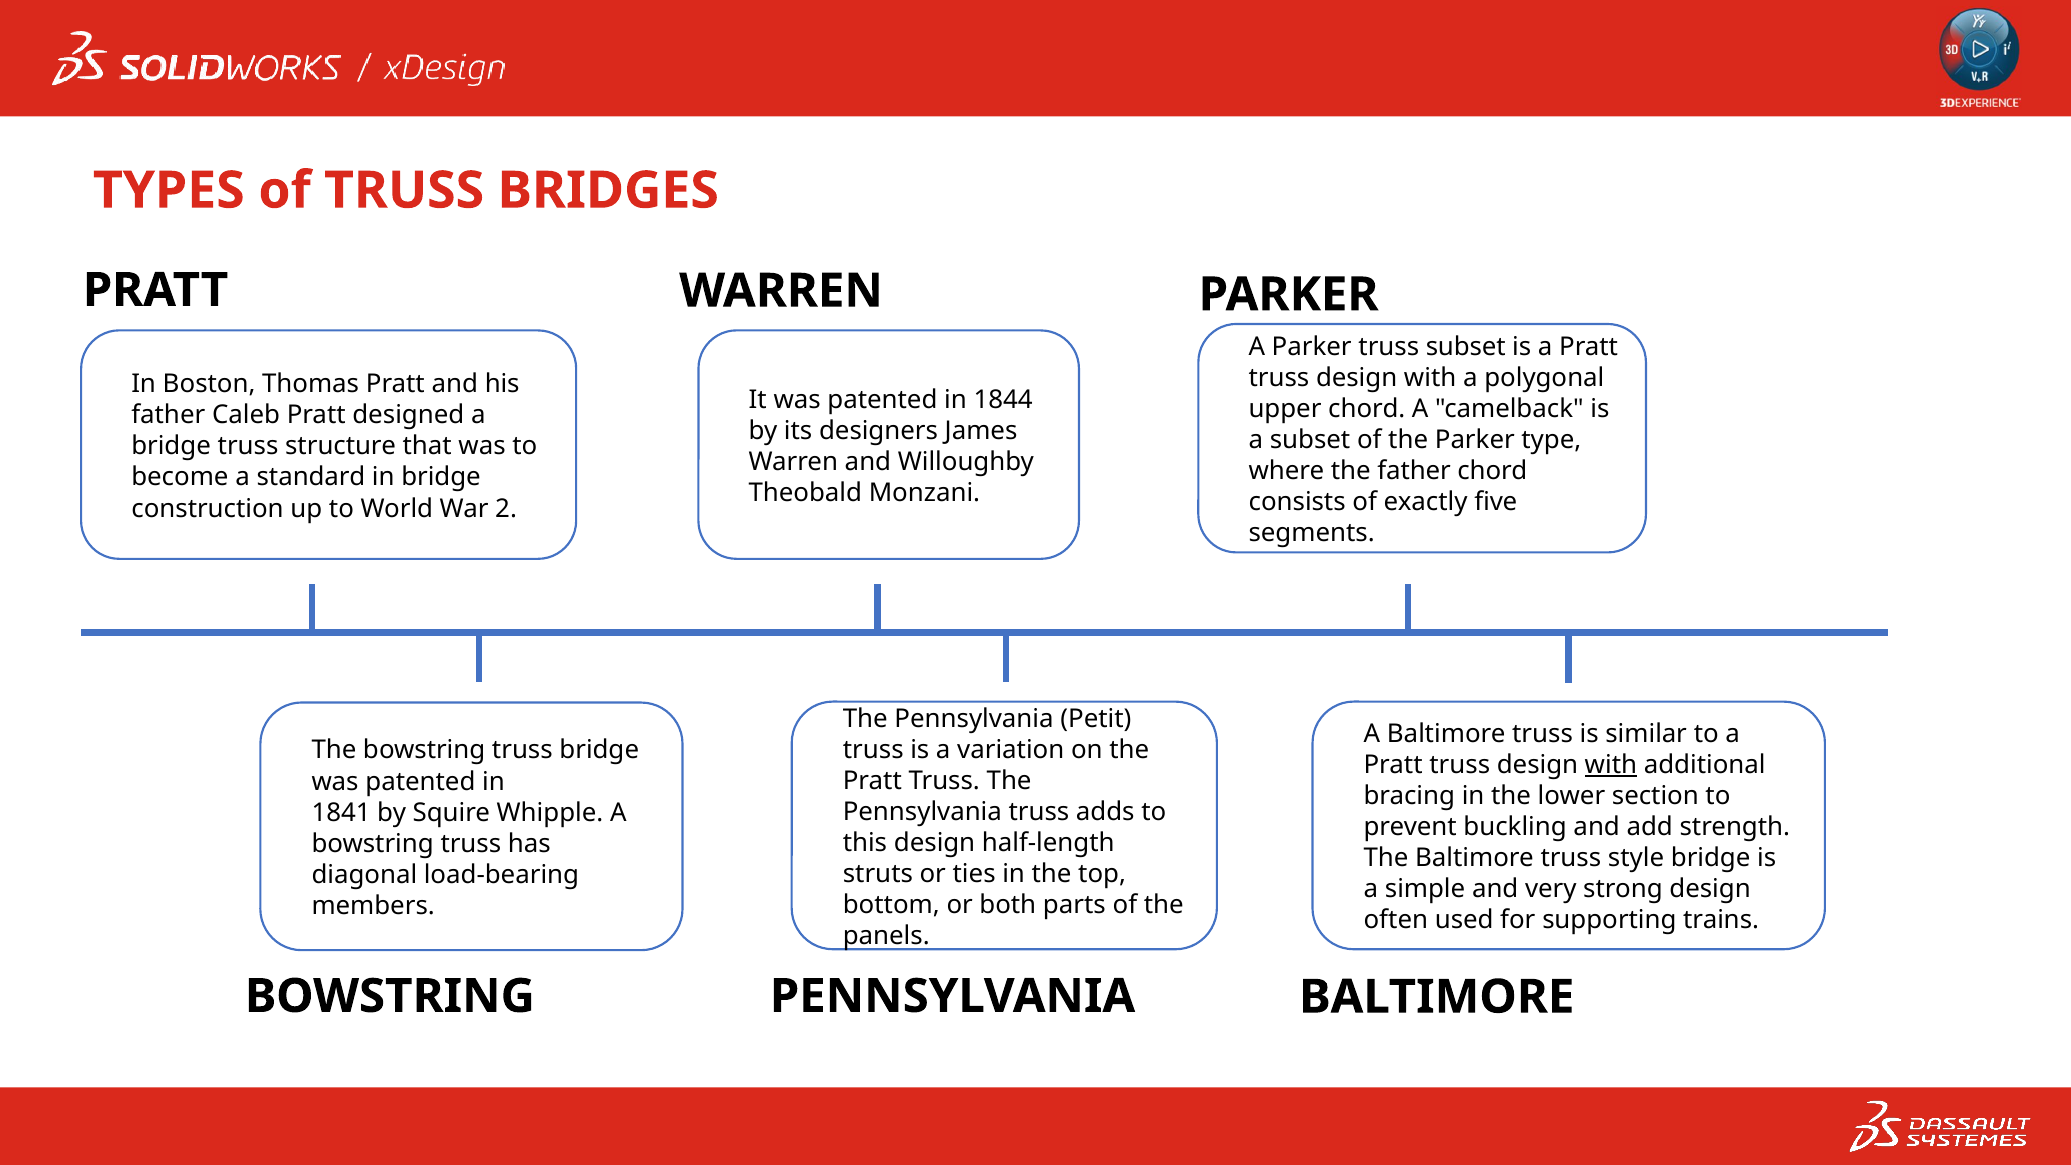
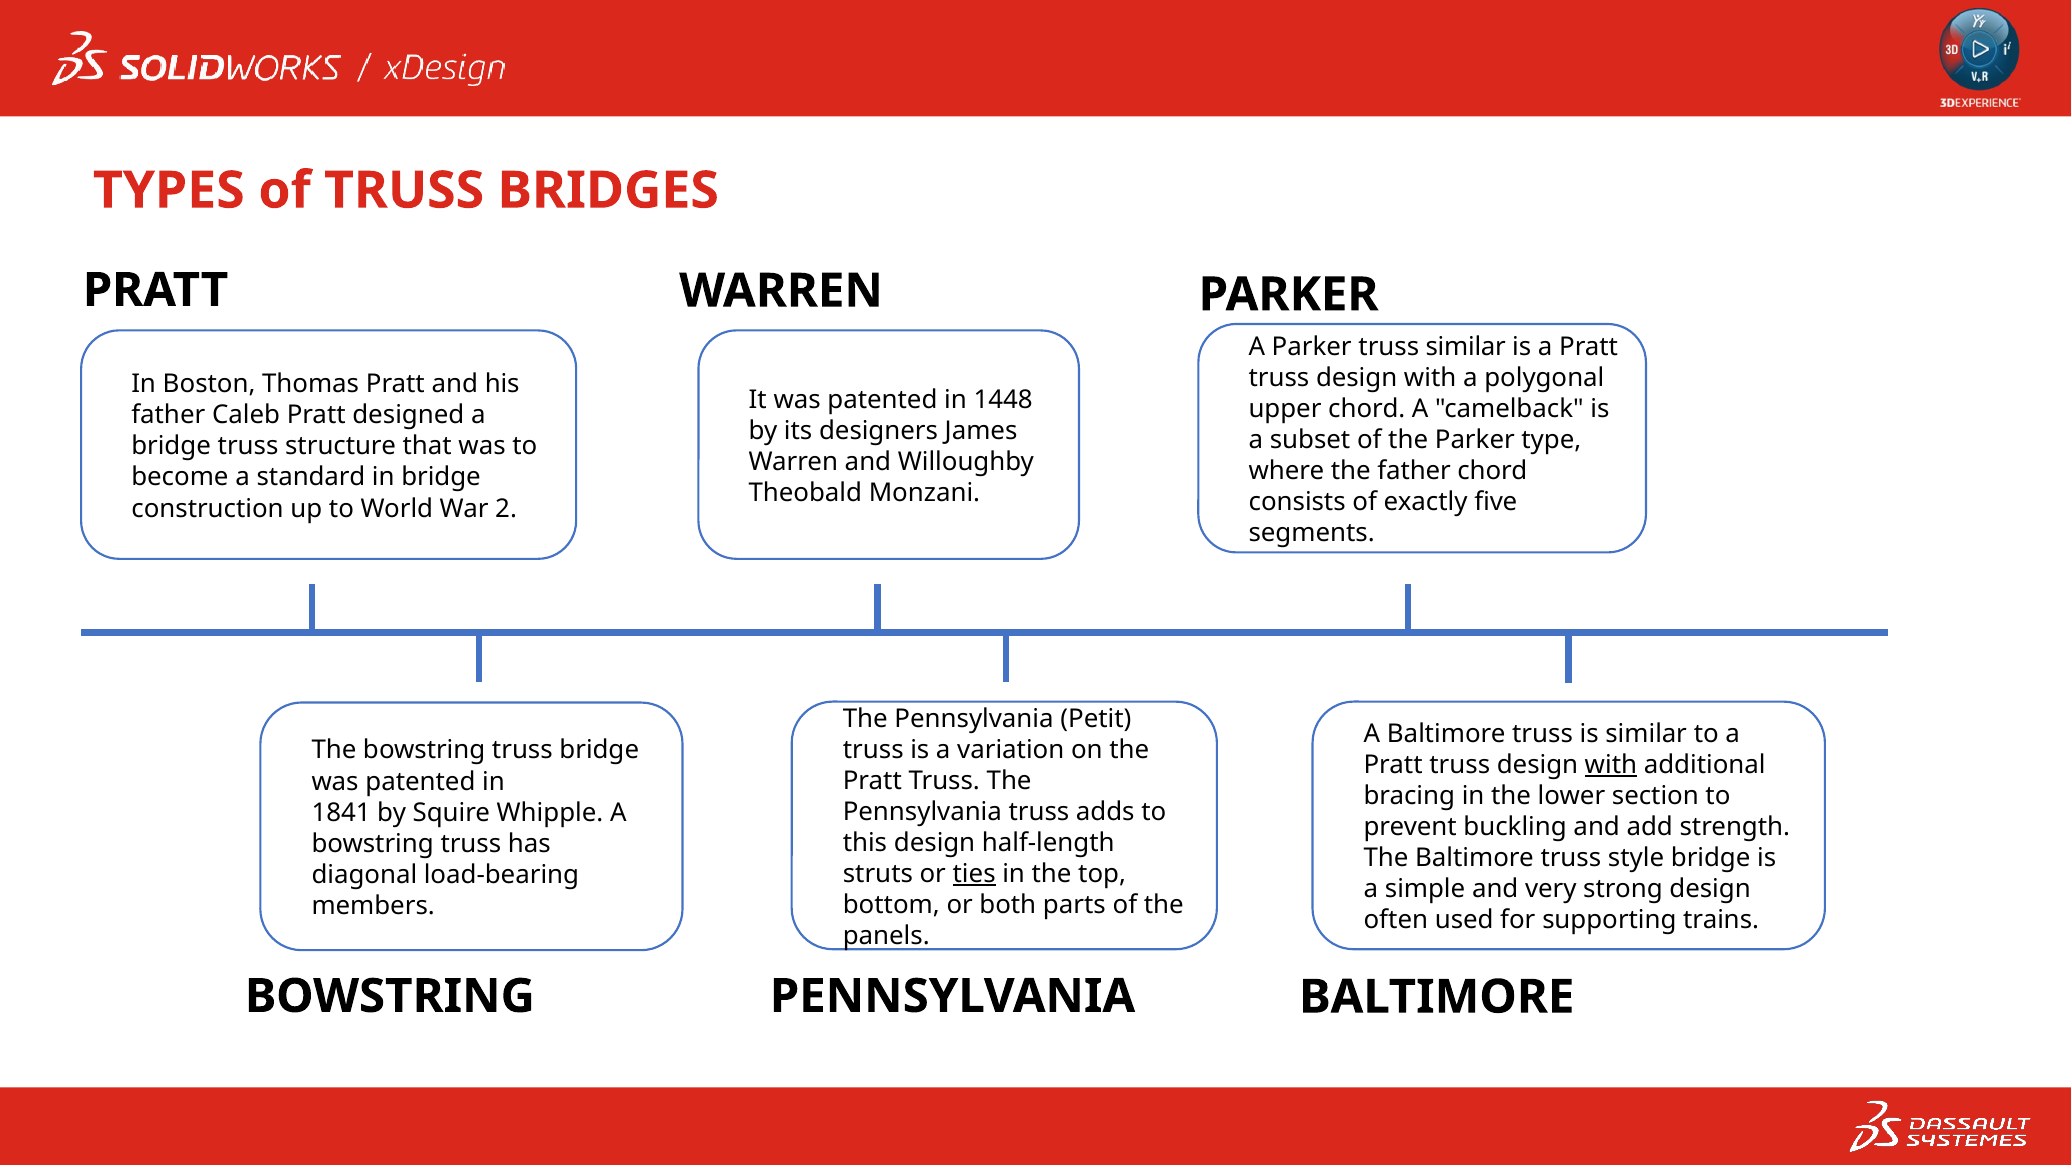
truss subset: subset -> similar
1844: 1844 -> 1448
ties underline: none -> present
